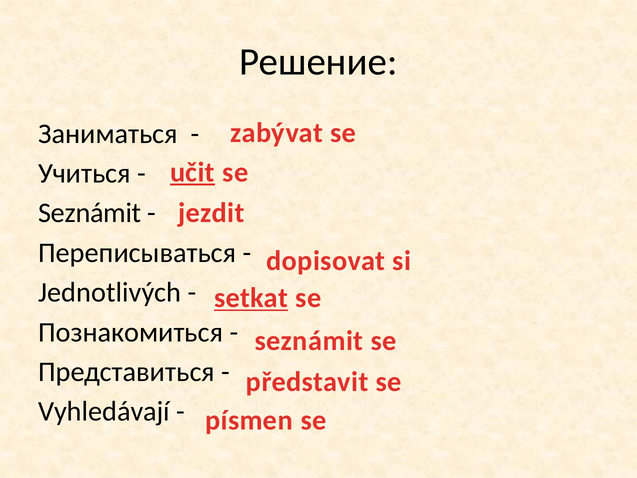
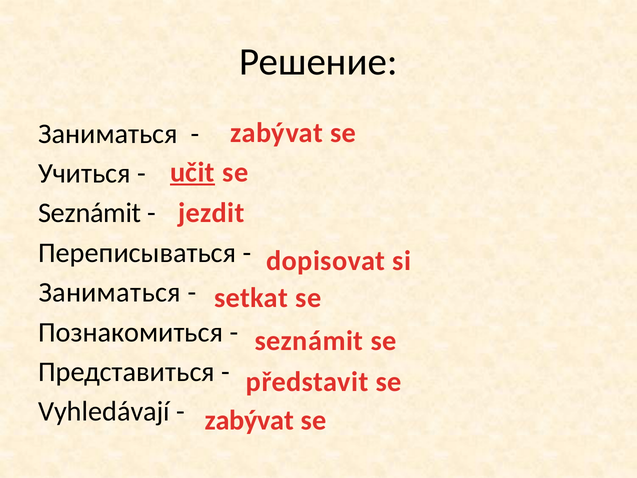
Jednotlivých at (110, 292): Jednotlivých -> Заниматься
setkat underline: present -> none
písmen at (249, 420): písmen -> zabývat
